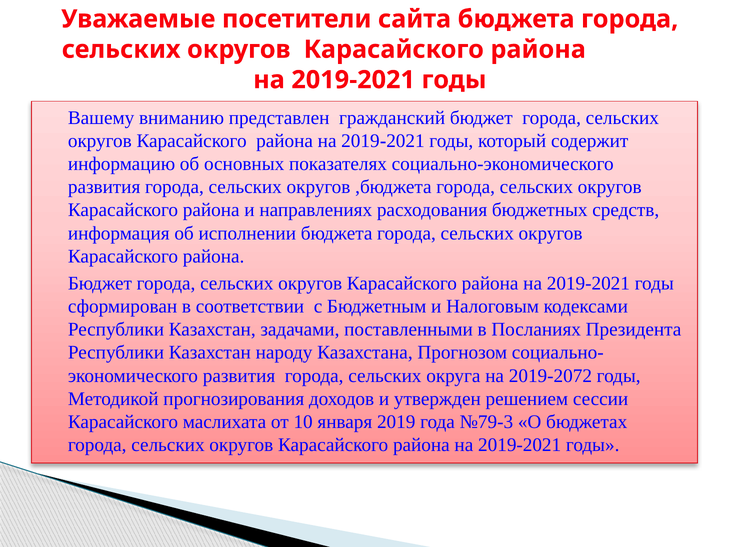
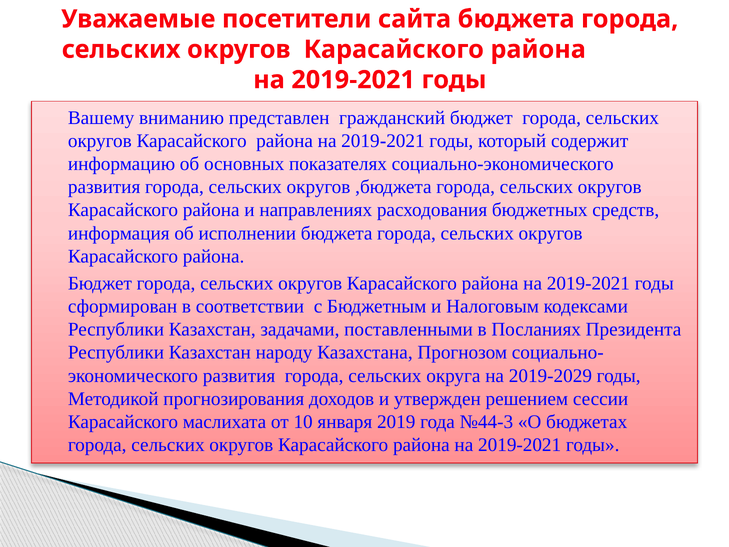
2019-2072: 2019-2072 -> 2019-2029
№79-3: №79-3 -> №44-3
